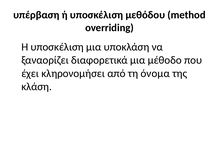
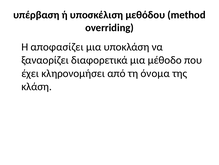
Η υποσκέλιση: υποσκέλιση -> αποφασίζει
